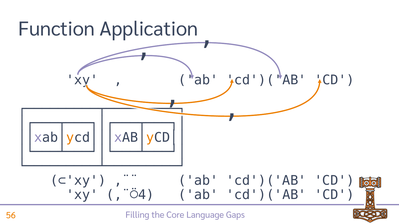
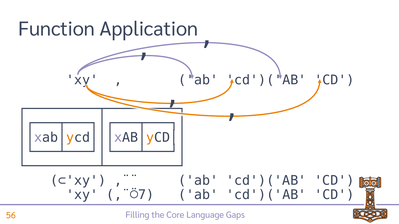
,¨⍥4: ,¨⍥4 -> ,¨⍥7
